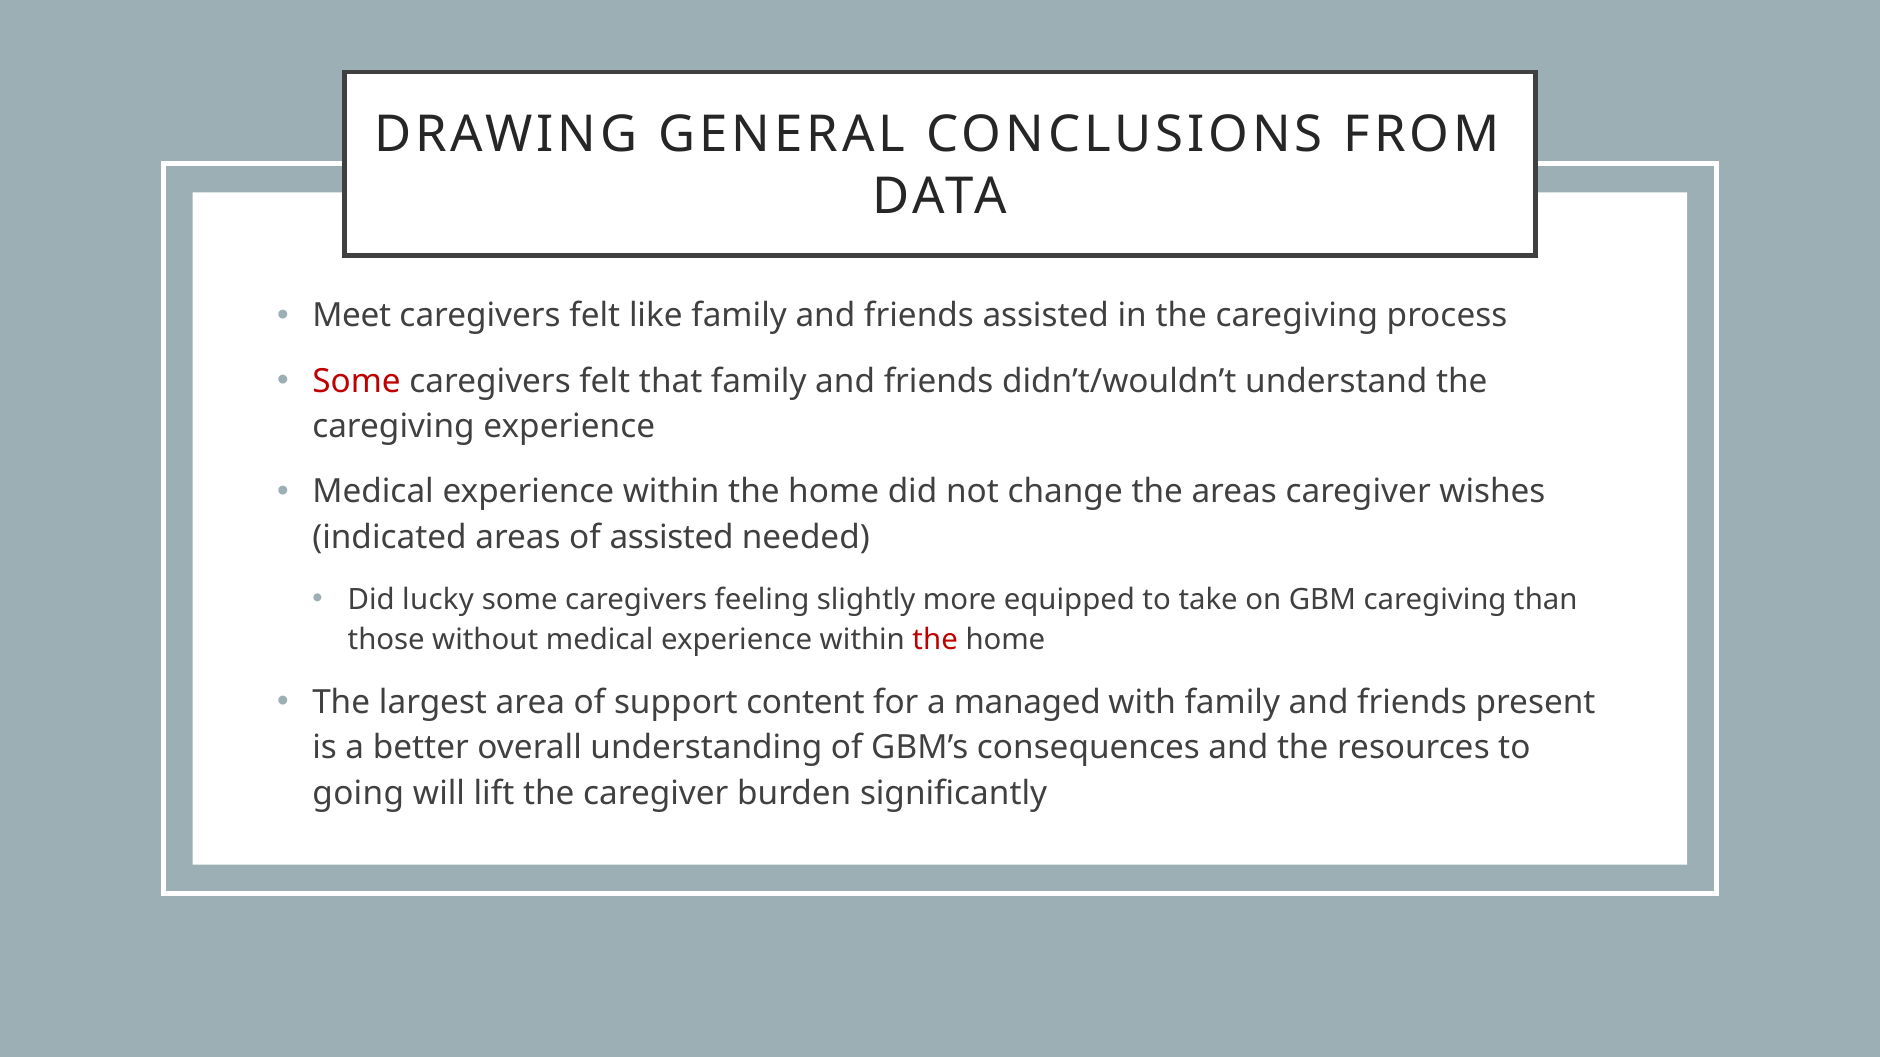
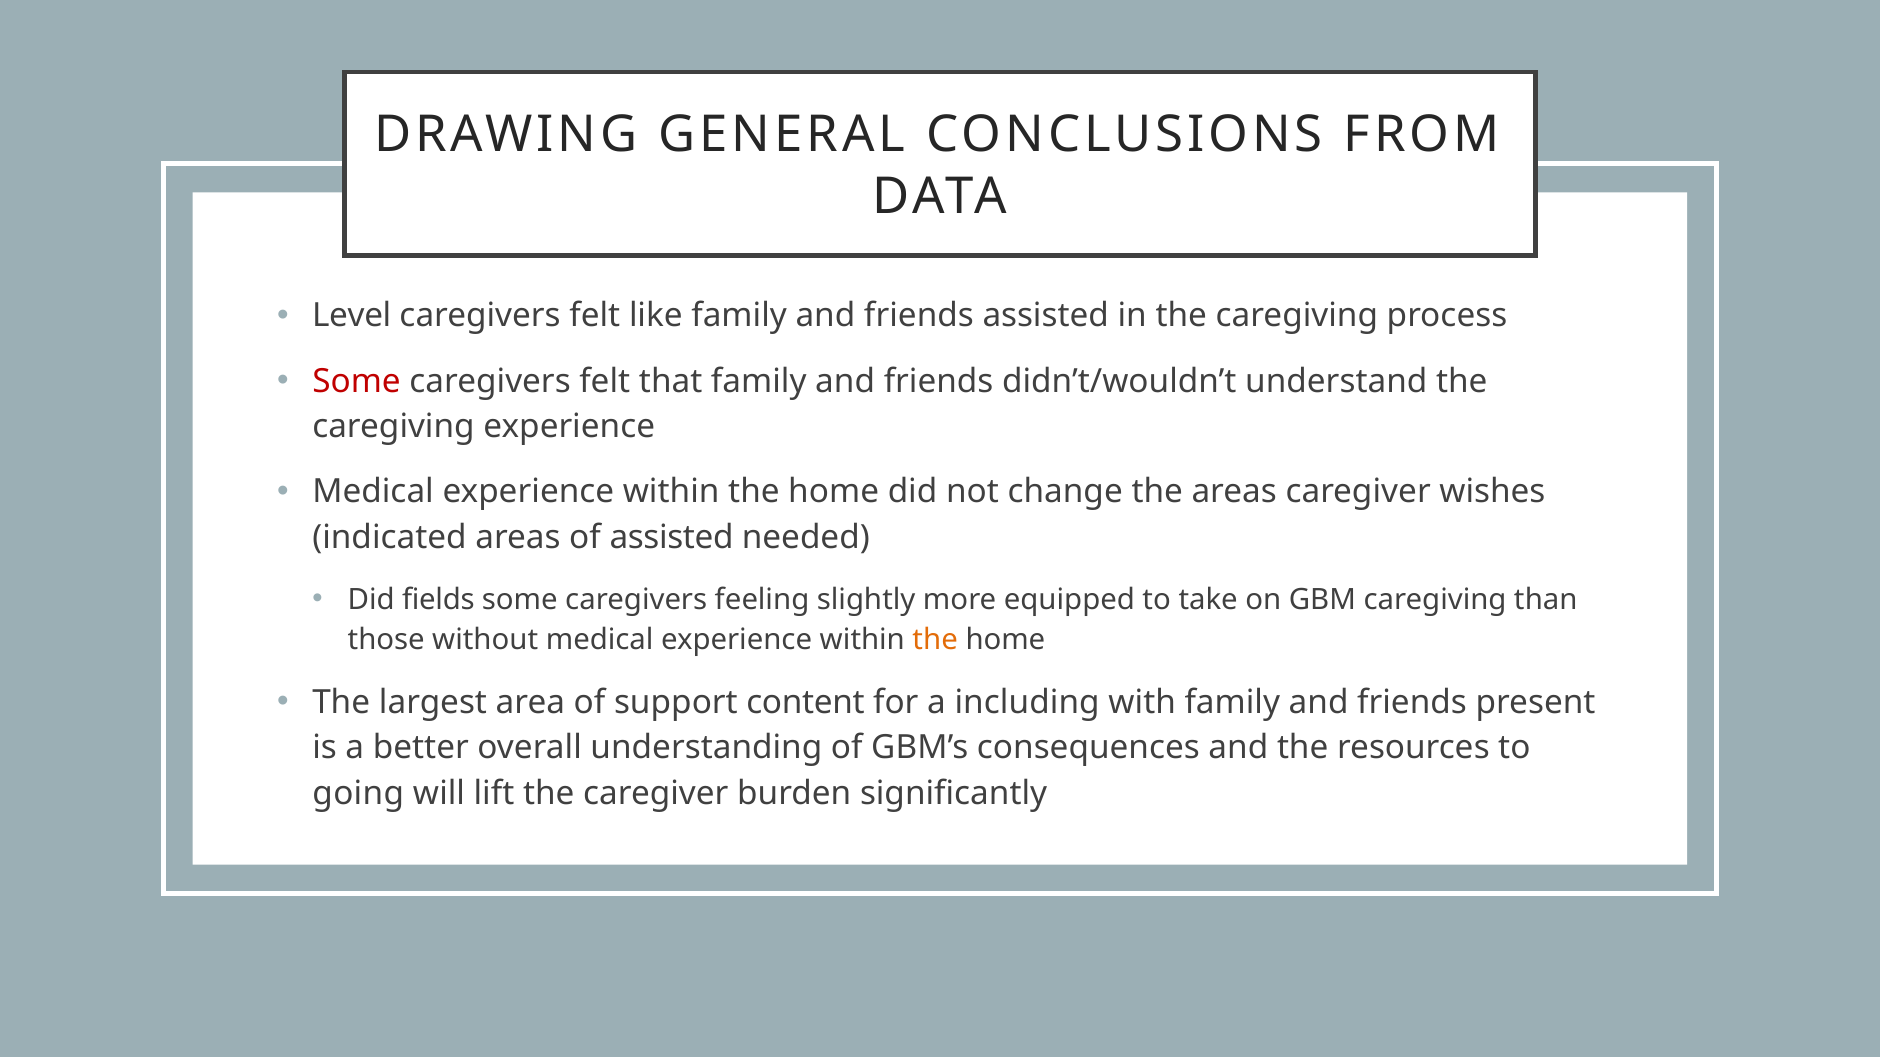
Meet: Meet -> Level
lucky: lucky -> fields
the at (935, 640) colour: red -> orange
managed: managed -> including
